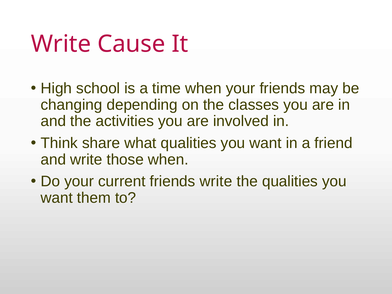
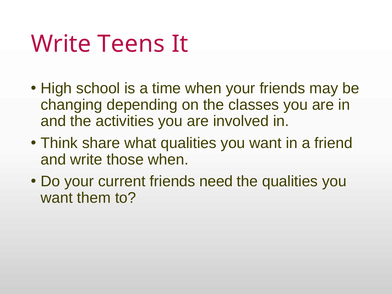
Cause: Cause -> Teens
friends write: write -> need
